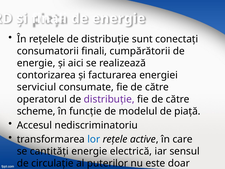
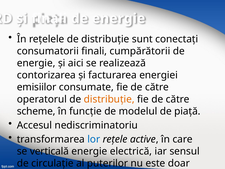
serviciul: serviciul -> emisiilor
distribuţie at (109, 99) colour: purple -> orange
cantităţi: cantităţi -> verticală
